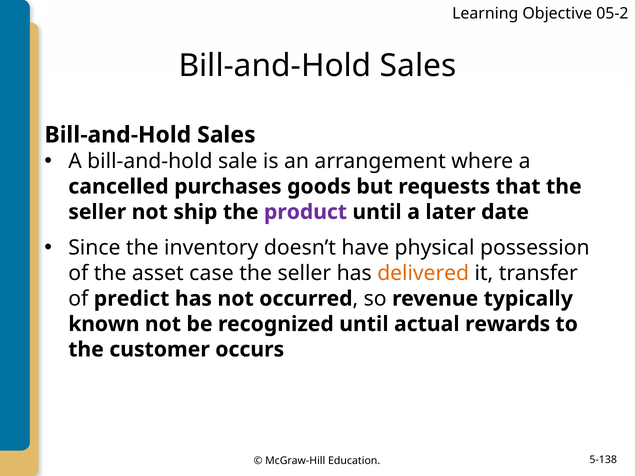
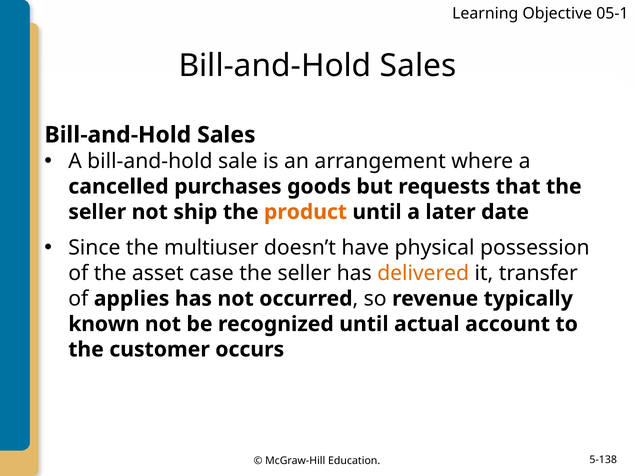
05-2: 05-2 -> 05-1
product colour: purple -> orange
inventory: inventory -> multiuser
predict: predict -> applies
rewards: rewards -> account
